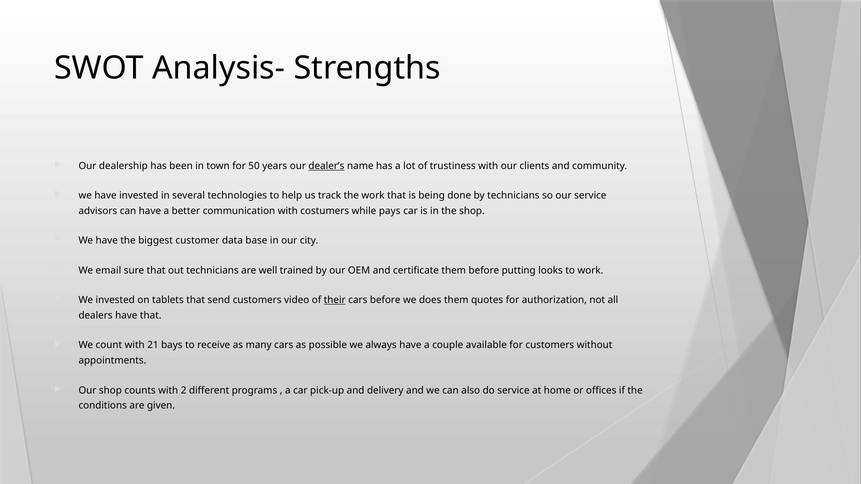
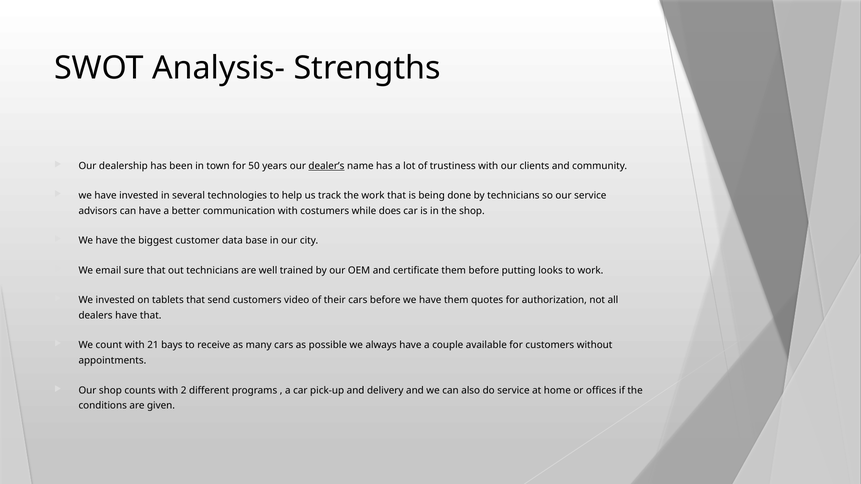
pays: pays -> does
their underline: present -> none
before we does: does -> have
